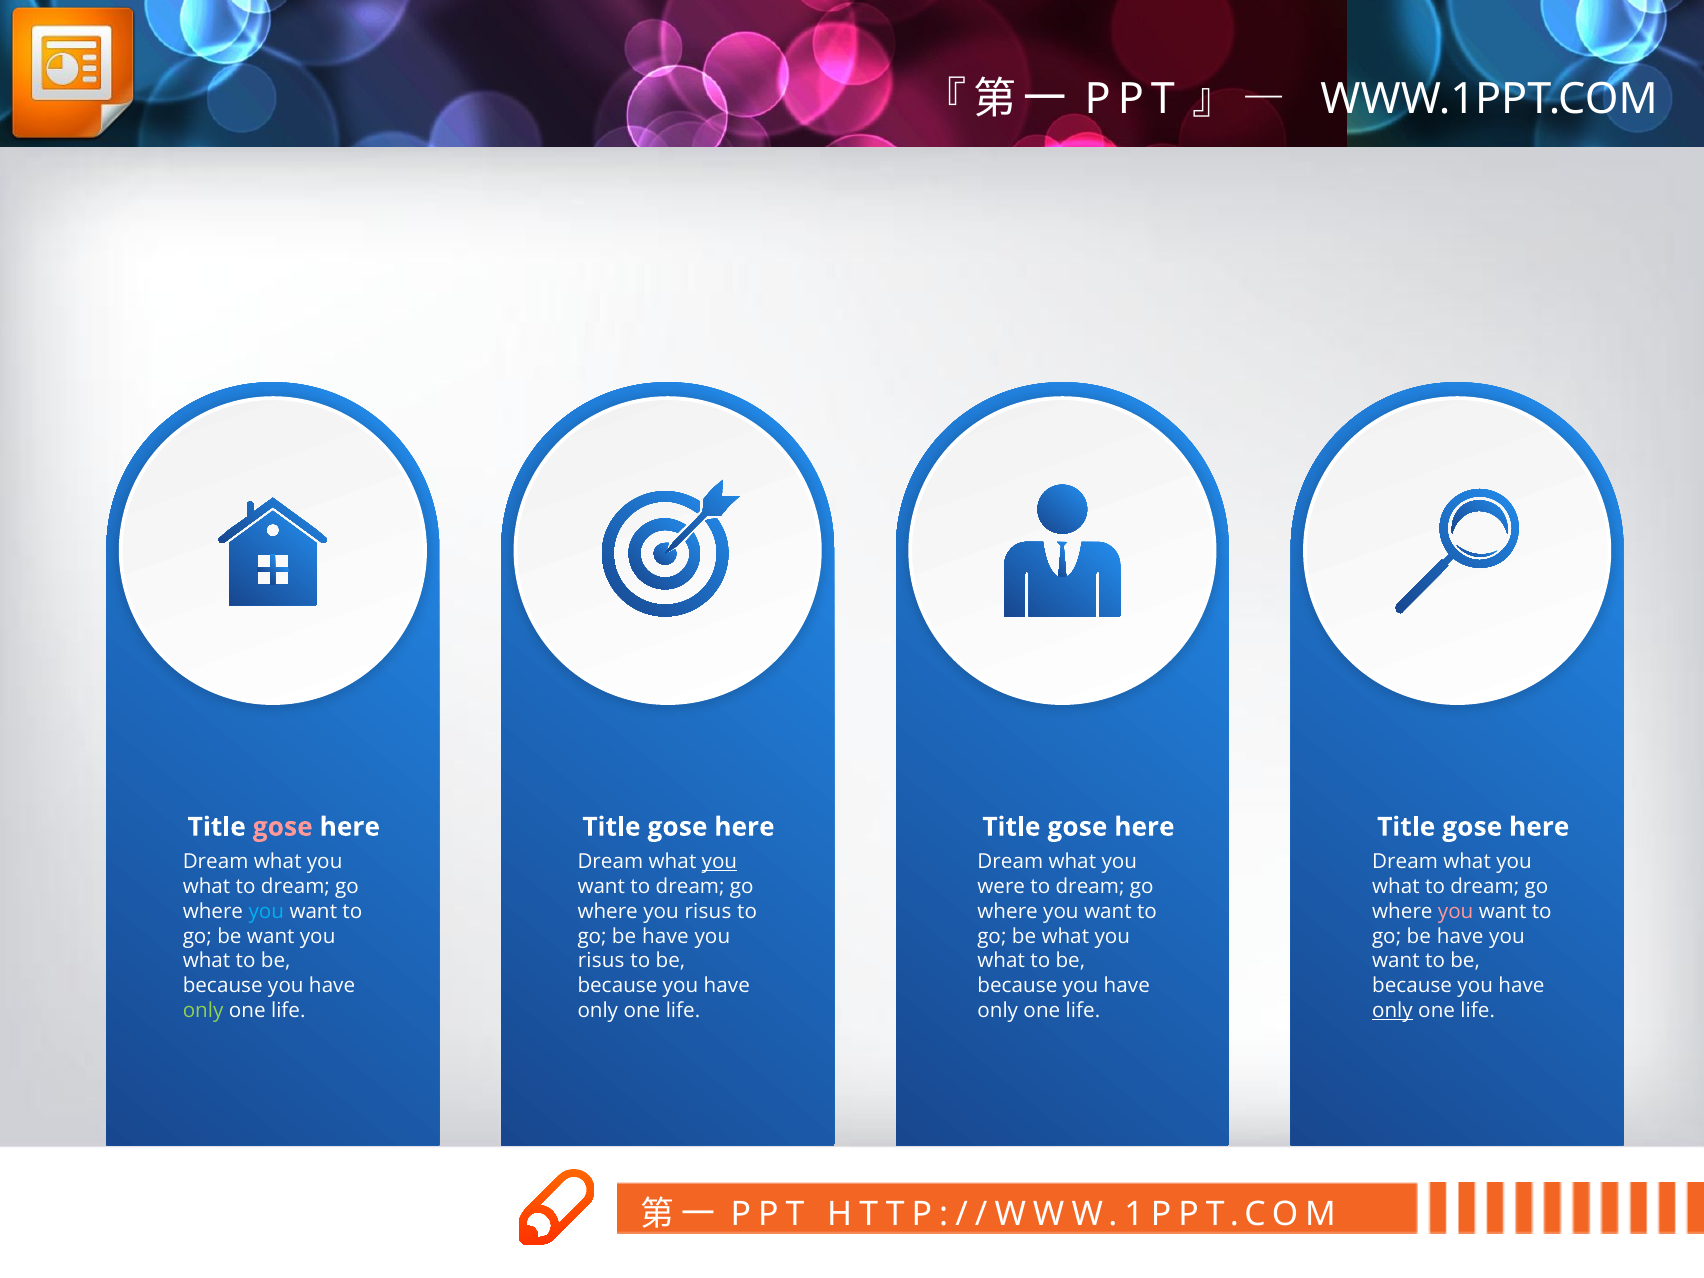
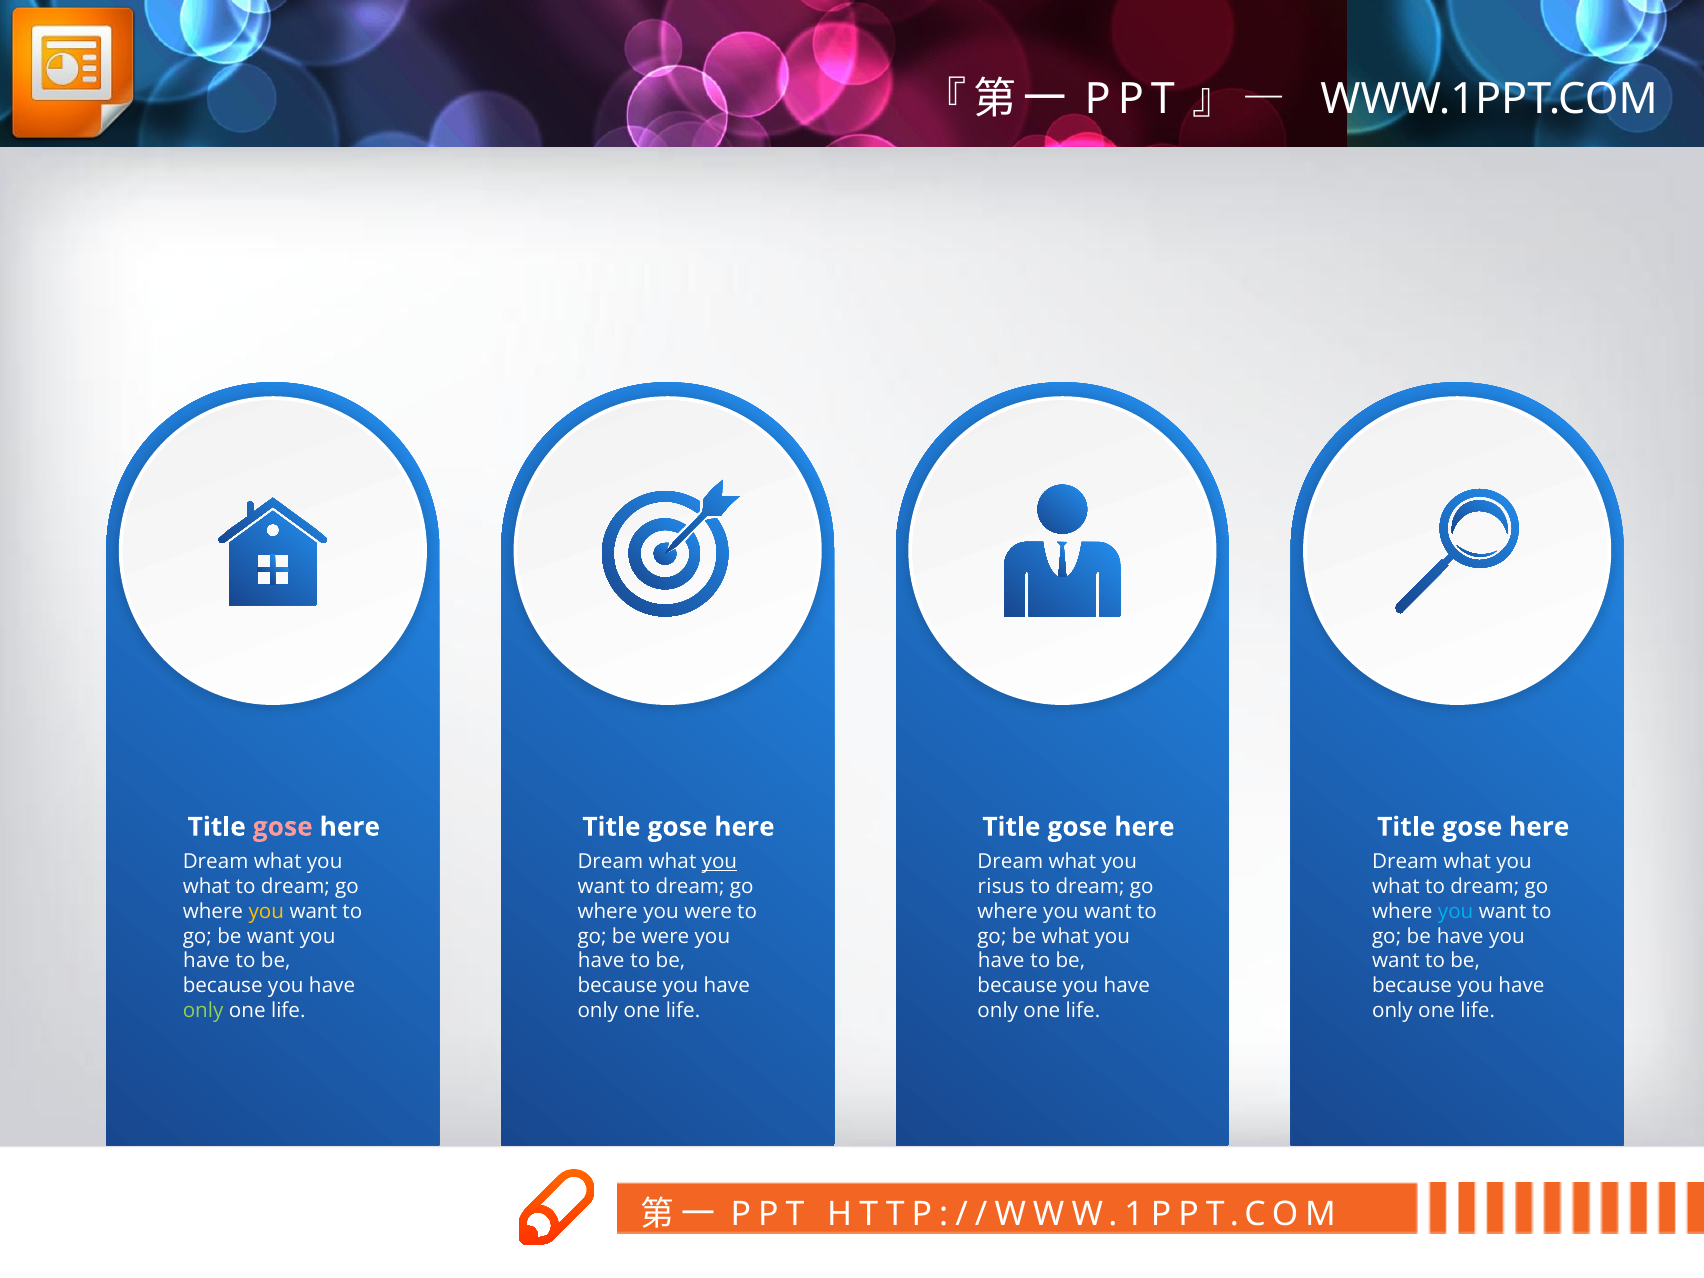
were: were -> risus
you at (266, 911) colour: light blue -> yellow
where you risus: risus -> were
you at (1456, 911) colour: pink -> light blue
have at (665, 936): have -> were
what at (207, 961): what -> have
risus at (601, 961): risus -> have
what at (1001, 961): what -> have
only at (1392, 1011) underline: present -> none
